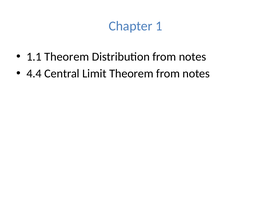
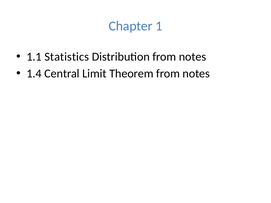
1.1 Theorem: Theorem -> Statistics
4.4: 4.4 -> 1.4
